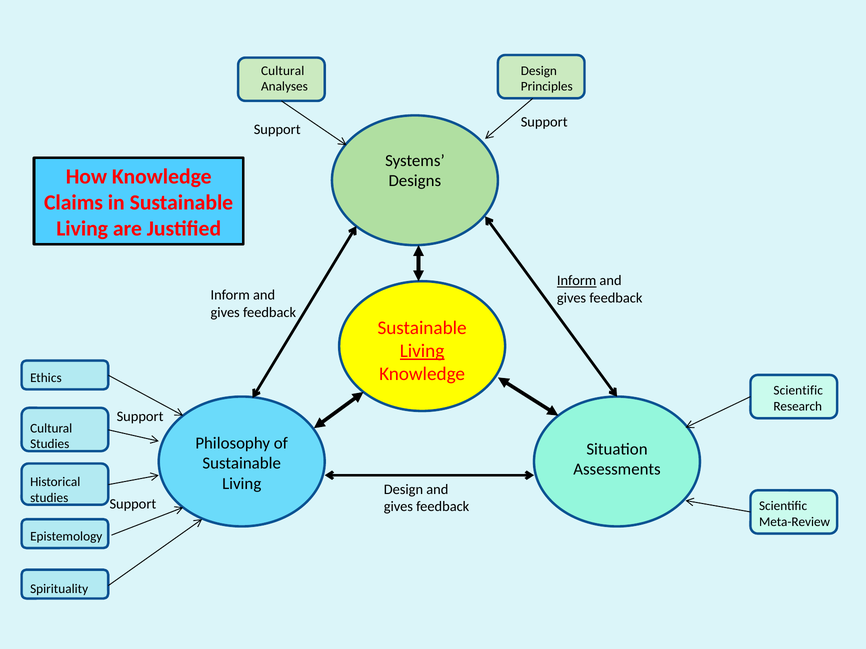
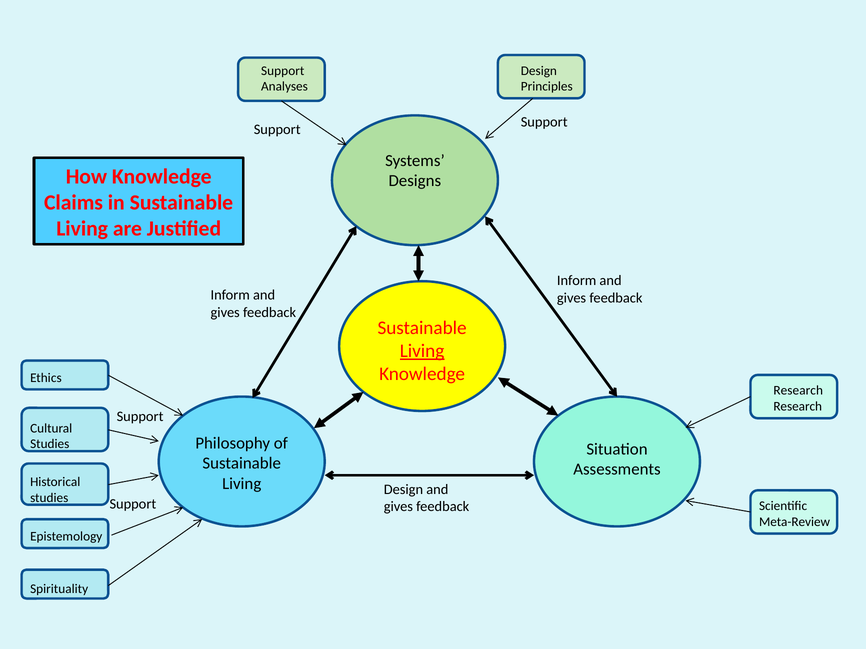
Cultural at (283, 71): Cultural -> Support
Inform at (577, 281) underline: present -> none
Scientific at (798, 391): Scientific -> Research
